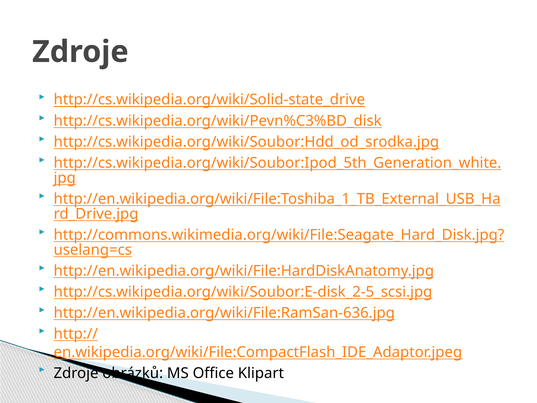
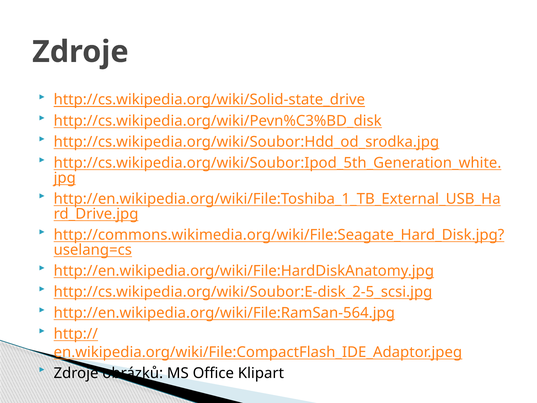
http://en.wikipedia.org/wiki/File:RamSan-636.jpg: http://en.wikipedia.org/wiki/File:RamSan-636.jpg -> http://en.wikipedia.org/wiki/File:RamSan-564.jpg
